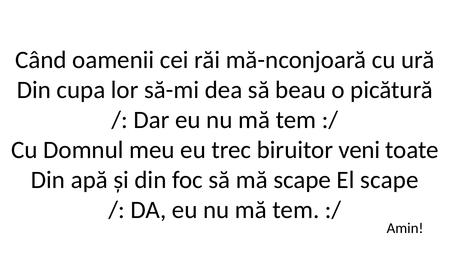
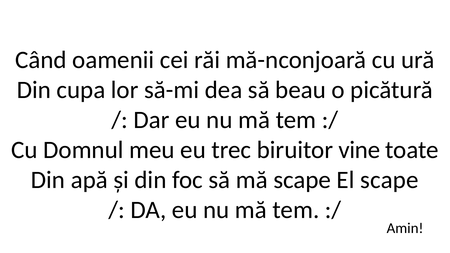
veni: veni -> vine
